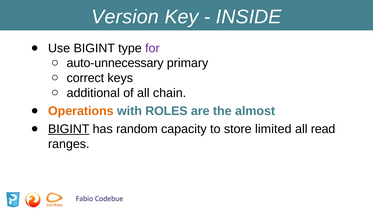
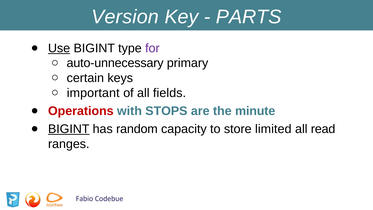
INSIDE: INSIDE -> PARTS
Use underline: none -> present
correct: correct -> certain
additional: additional -> important
chain: chain -> fields
Operations colour: orange -> red
ROLES: ROLES -> STOPS
almost: almost -> minute
